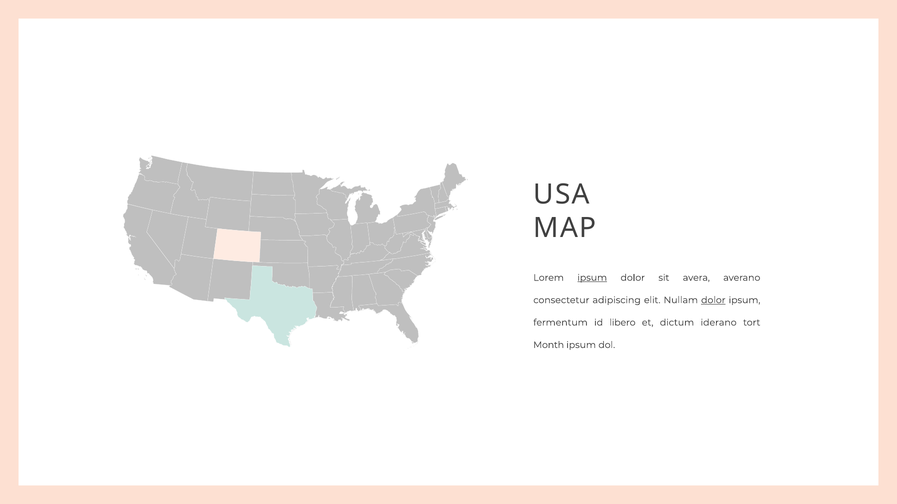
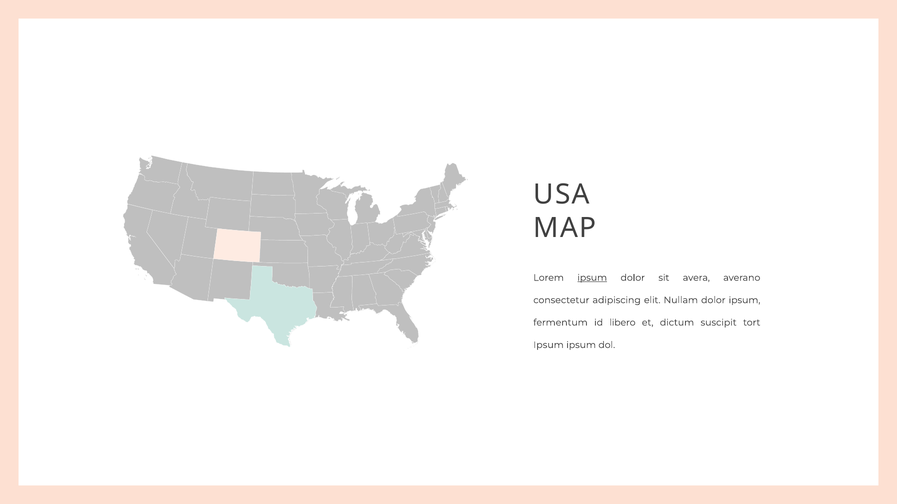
dolor at (713, 300) underline: present -> none
iderano: iderano -> suscipit
Month at (549, 345): Month -> Ipsum
